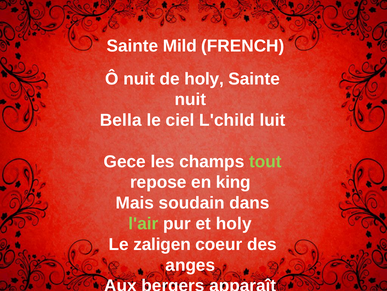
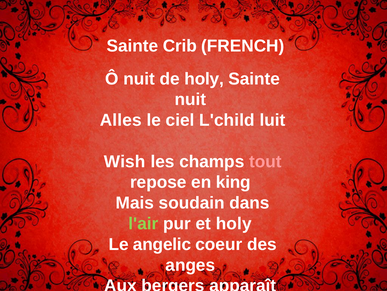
Mild: Mild -> Crib
Bella: Bella -> Alles
Gece: Gece -> Wish
tout colour: light green -> pink
zaligen: zaligen -> angelic
